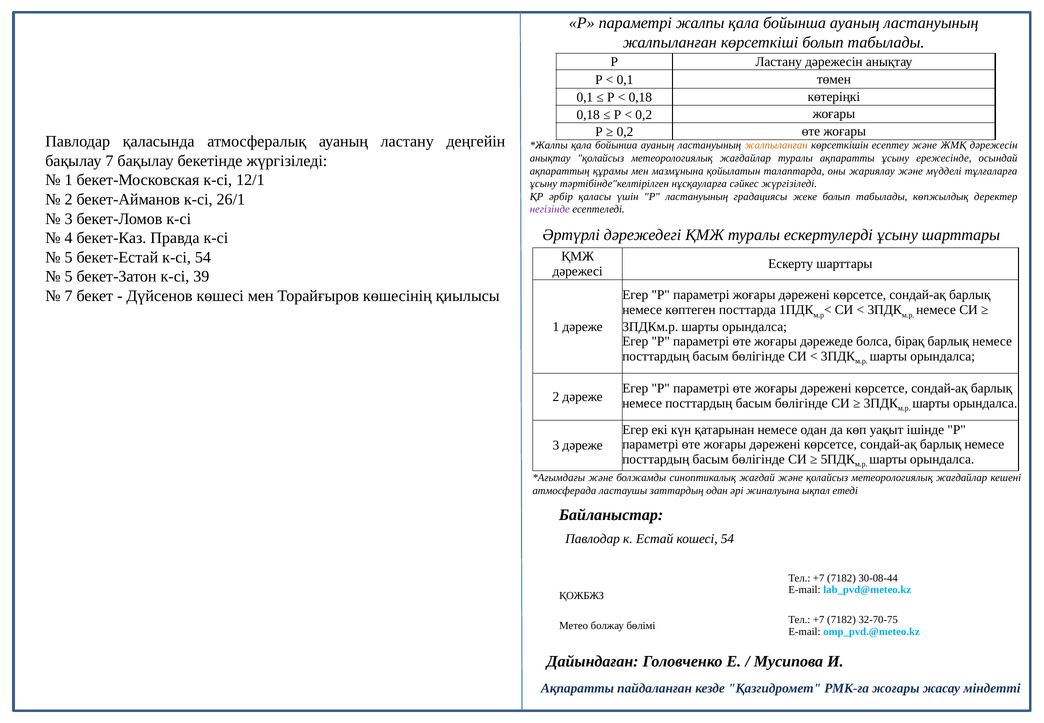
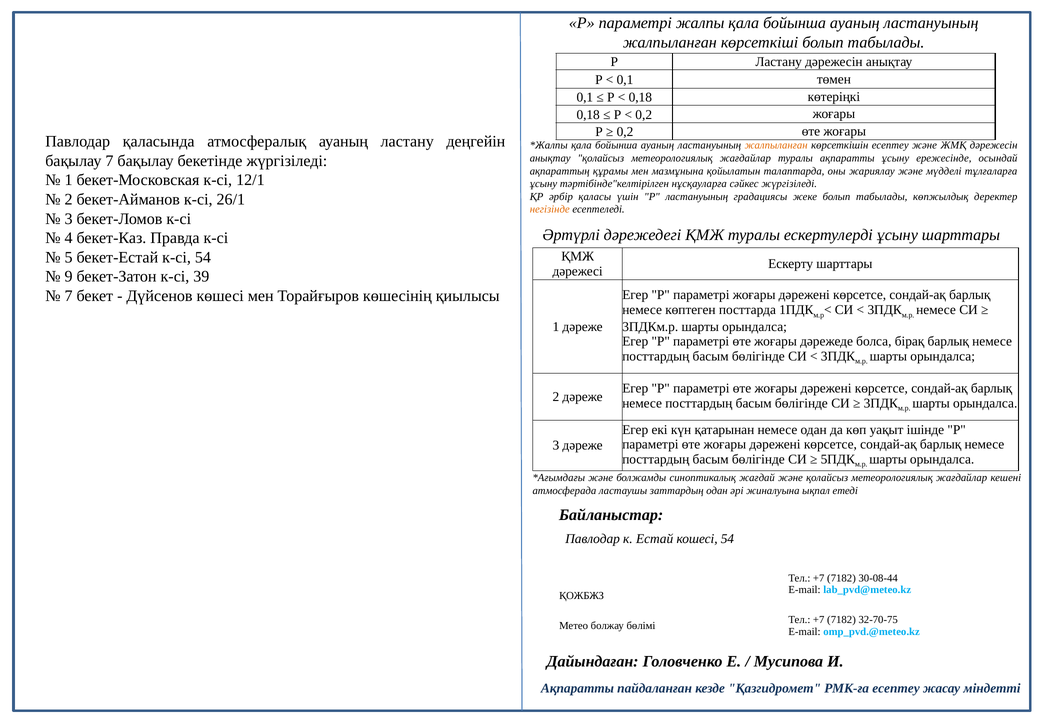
негізінде colour: purple -> orange
5 at (69, 276): 5 -> 9
РМК-ға жоғары: жоғары -> есептеу
